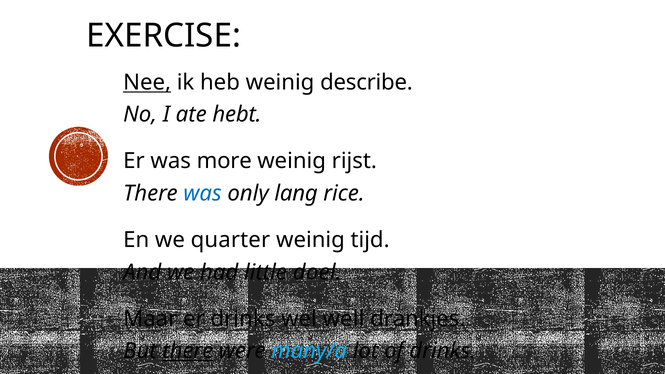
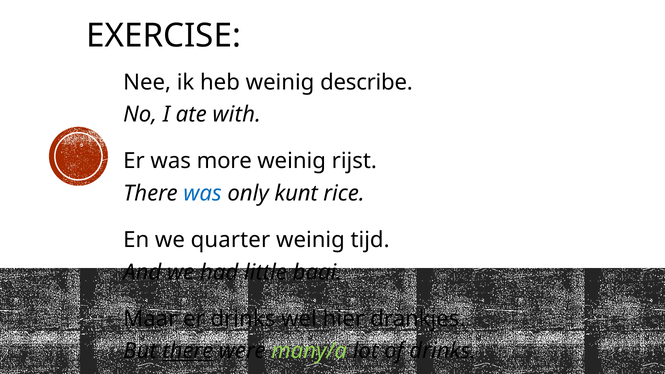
Nee underline: present -> none
hebt: hebt -> with
lang: lang -> kunt
doel: doel -> baai
well: well -> hier
many/a colour: light blue -> light green
